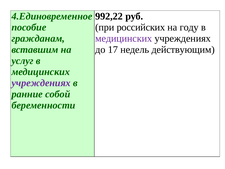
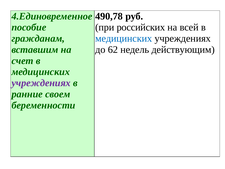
992,22: 992,22 -> 490,78
году: году -> всей
медицинских at (124, 38) colour: purple -> blue
17: 17 -> 62
услуг: услуг -> счет
собой: собой -> своем
